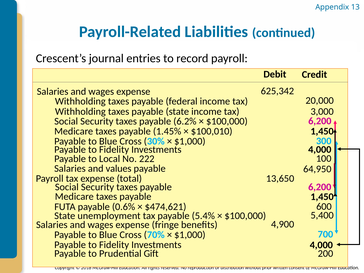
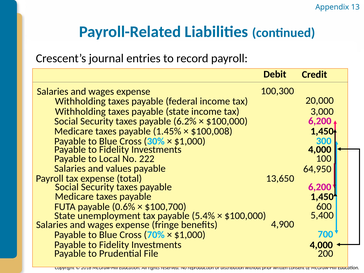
625,342: 625,342 -> 100,300
$100,010: $100,010 -> $100,008
$474,621: $474,621 -> $100,700
Gift: Gift -> File
